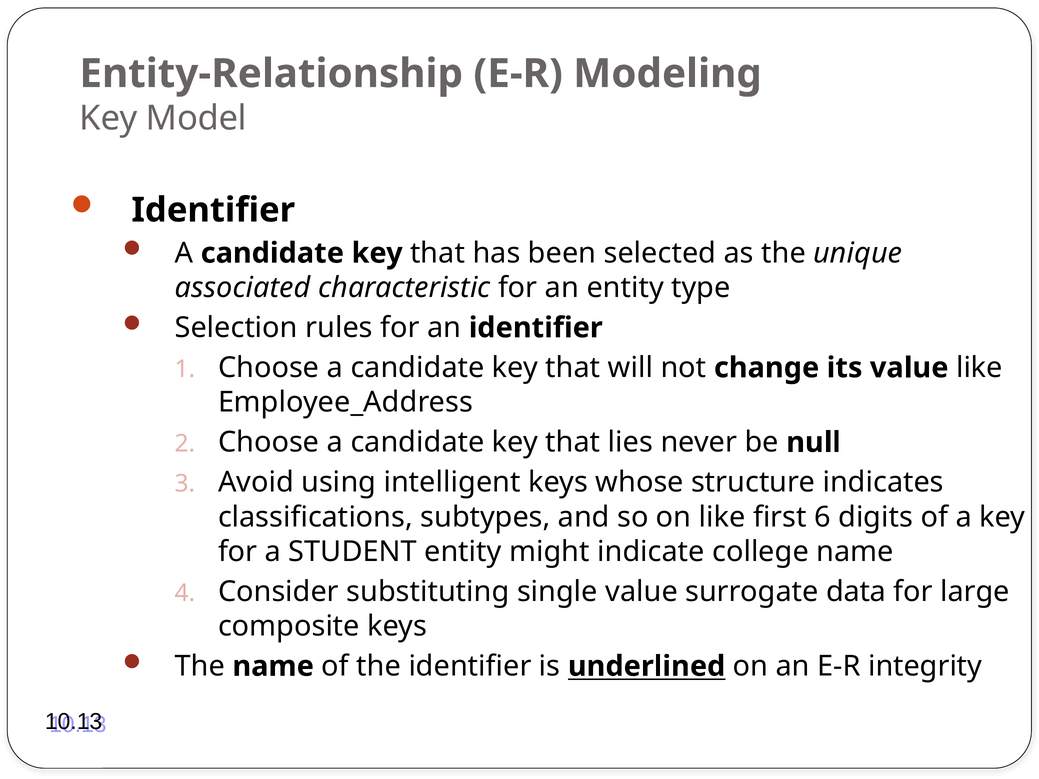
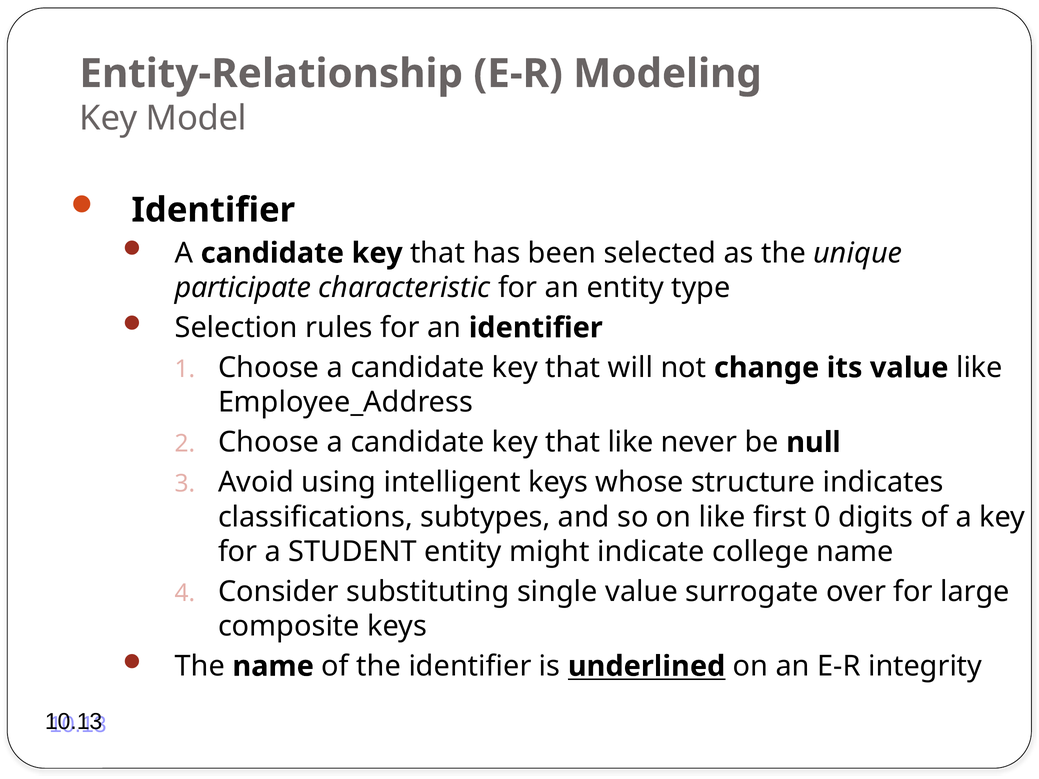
associated: associated -> participate
that lies: lies -> like
6: 6 -> 0
data: data -> over
